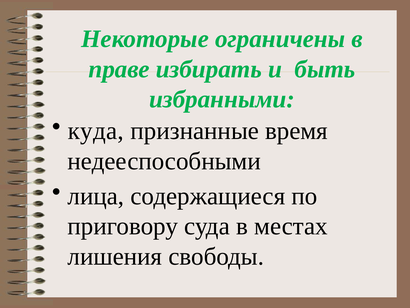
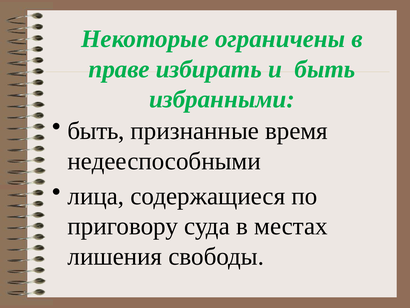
куда at (96, 131): куда -> быть
